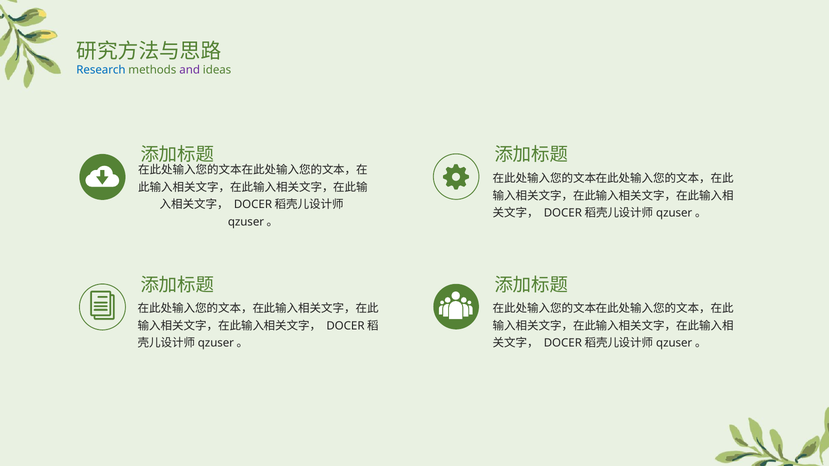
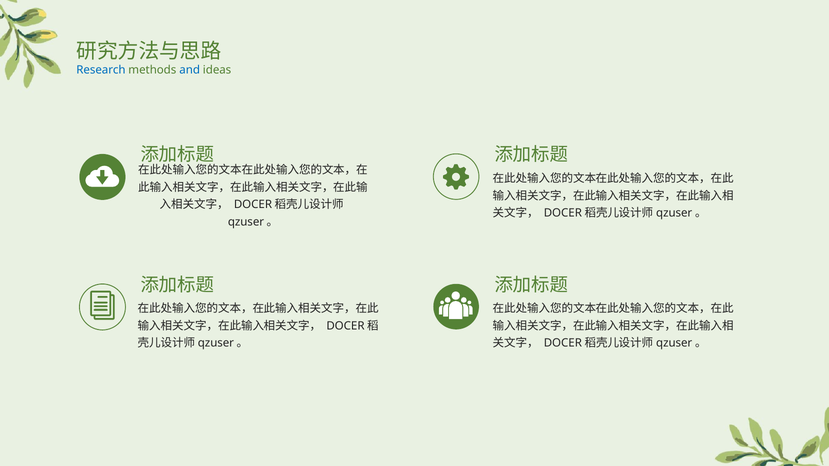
and colour: purple -> blue
